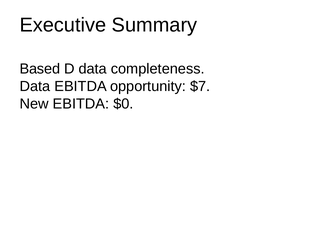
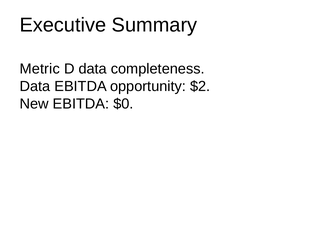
Based: Based -> Metric
$7: $7 -> $2
